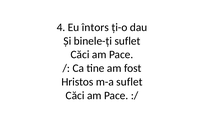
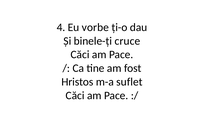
întors: întors -> vorbe
binele-ți suflet: suflet -> cruce
